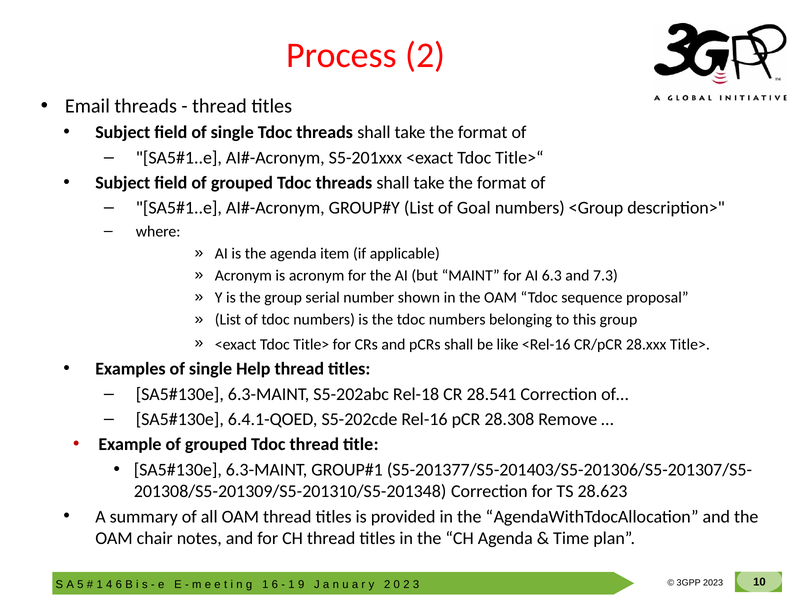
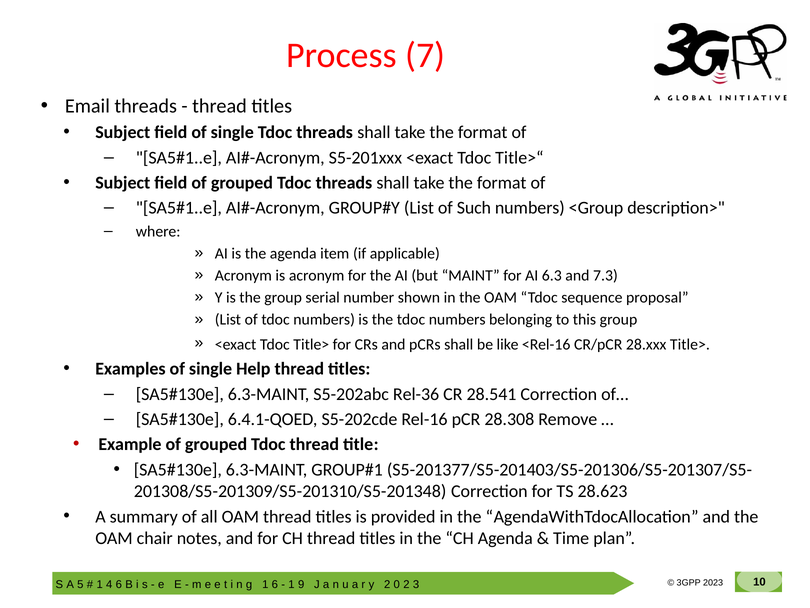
Process 2: 2 -> 7
Goal: Goal -> Such
Rel-18: Rel-18 -> Rel-36
